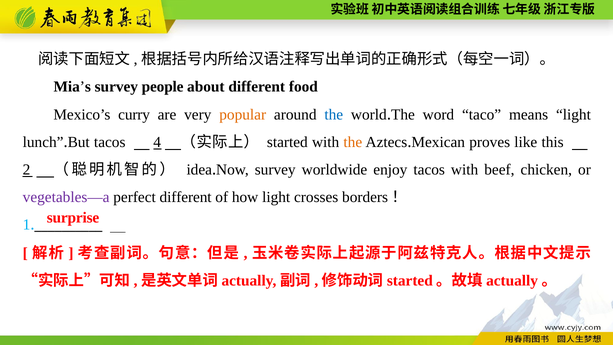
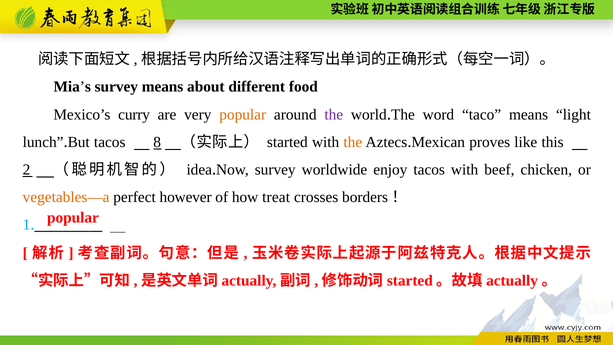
survey people: people -> means
the at (334, 114) colour: blue -> purple
4: 4 -> 8
vegetables—a colour: purple -> orange
perfect different: different -> however
how light: light -> treat
surprise at (73, 218): surprise -> popular
